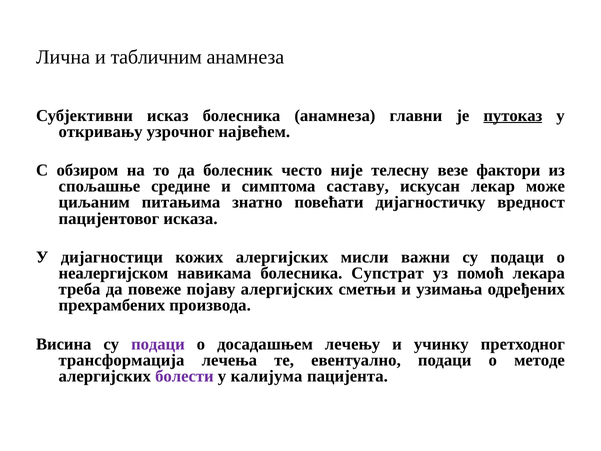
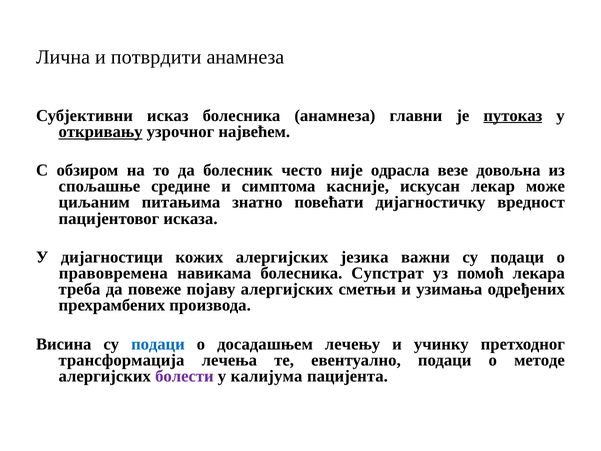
табличним: табличним -> потврдити
откривању underline: none -> present
телесну: телесну -> одрасла
фактори: фактори -> довољна
саставу: саставу -> касније
мисли: мисли -> језика
неалергијском: неалергијском -> правовремена
подаци at (158, 344) colour: purple -> blue
